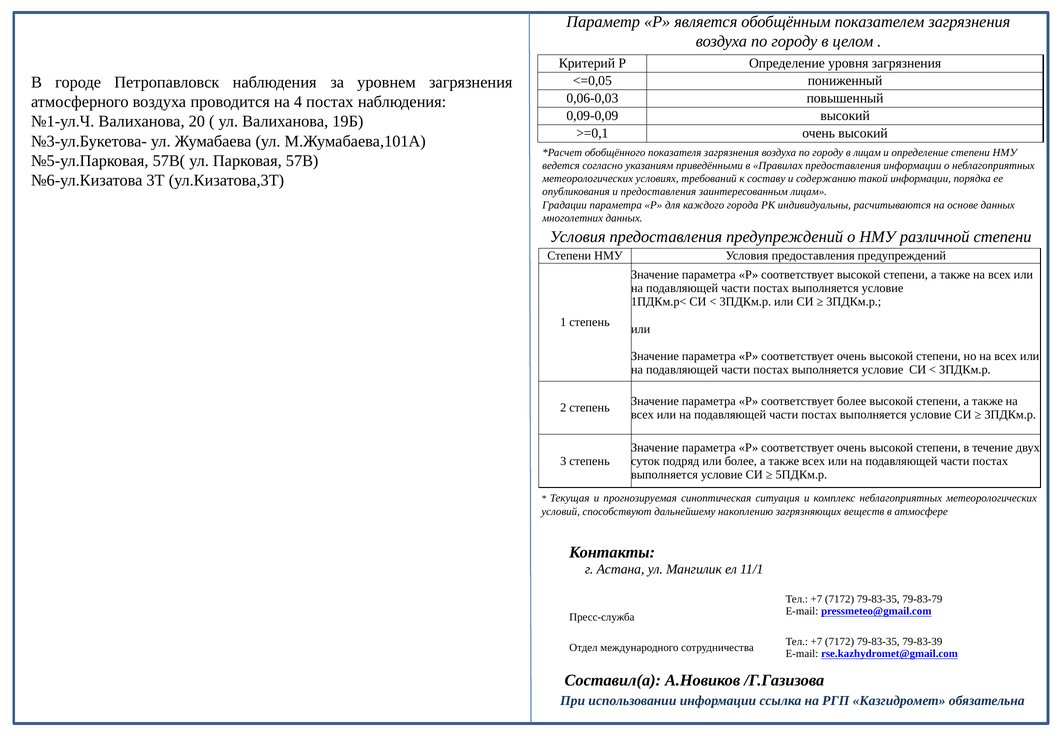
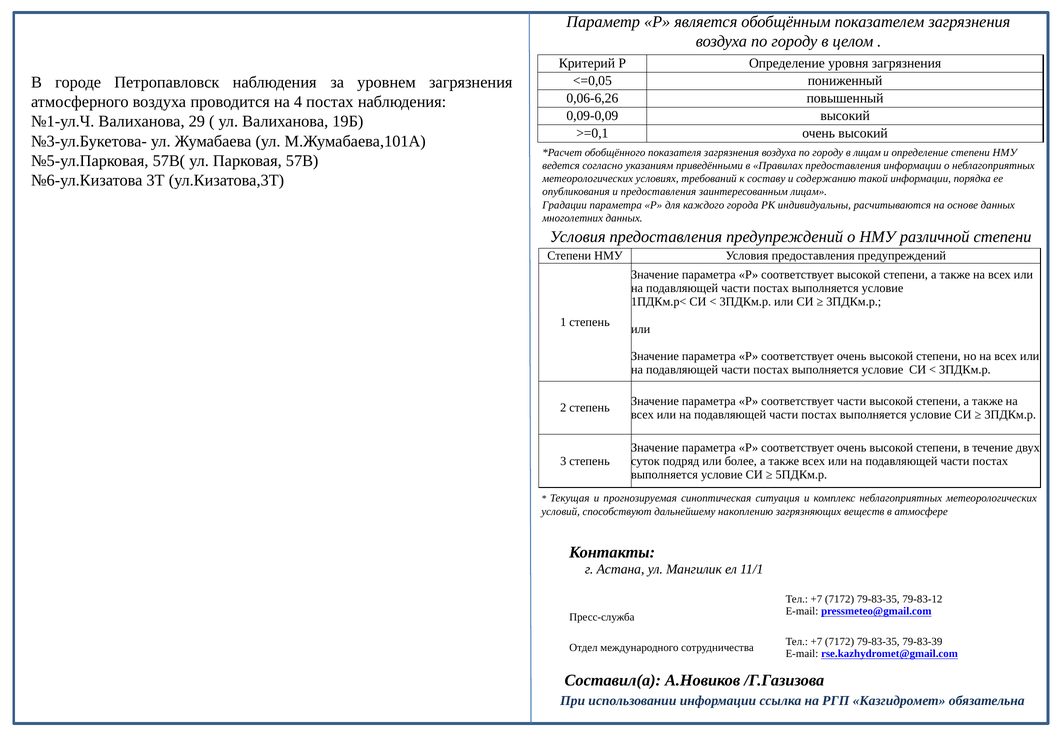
0,06-0,03: 0,06-0,03 -> 0,06-6,26
20: 20 -> 29
соответствует более: более -> части
79-83-79: 79-83-79 -> 79-83-12
